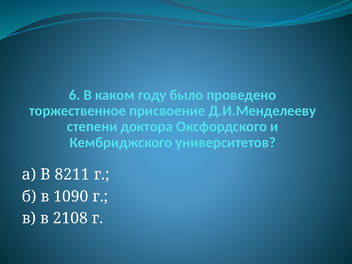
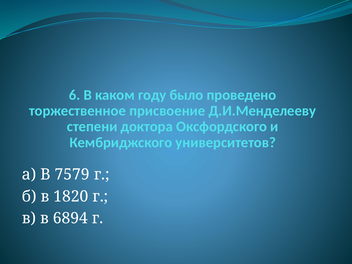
8211: 8211 -> 7579
1090: 1090 -> 1820
2108: 2108 -> 6894
